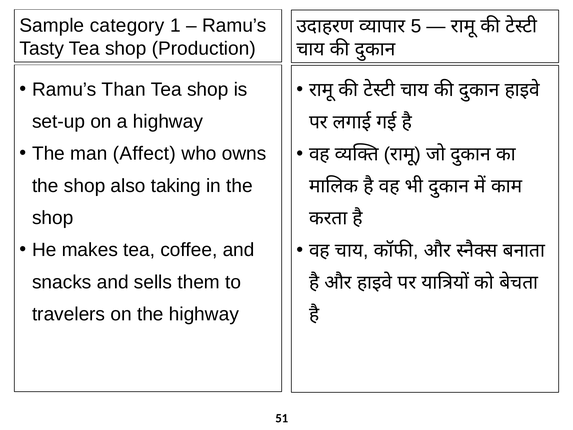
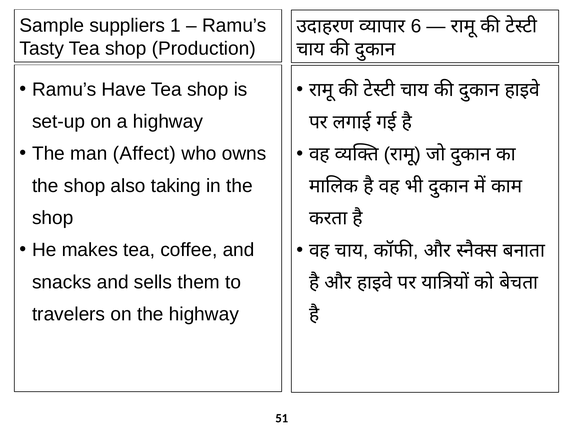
category: category -> suppliers
5: 5 -> 6
Than: Than -> Have
